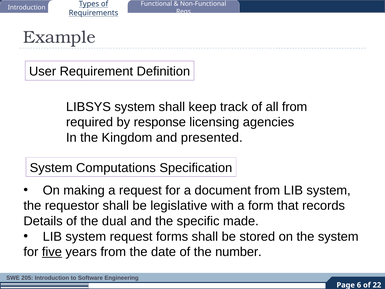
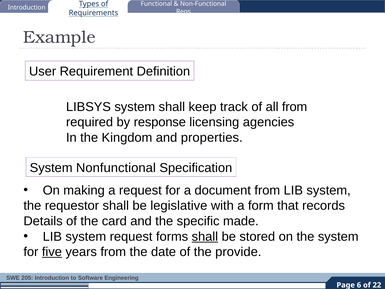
presented: presented -> properties
Computations: Computations -> Nonfunctional
dual: dual -> card
shall at (205, 236) underline: none -> present
number: number -> provide
